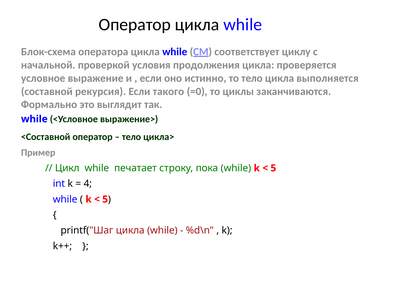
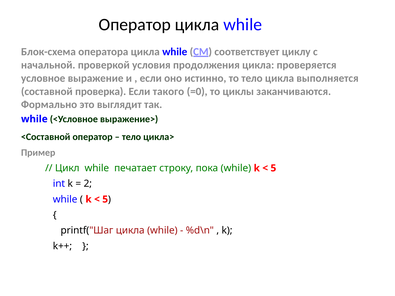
рекурсия: рекурсия -> проверка
4: 4 -> 2
